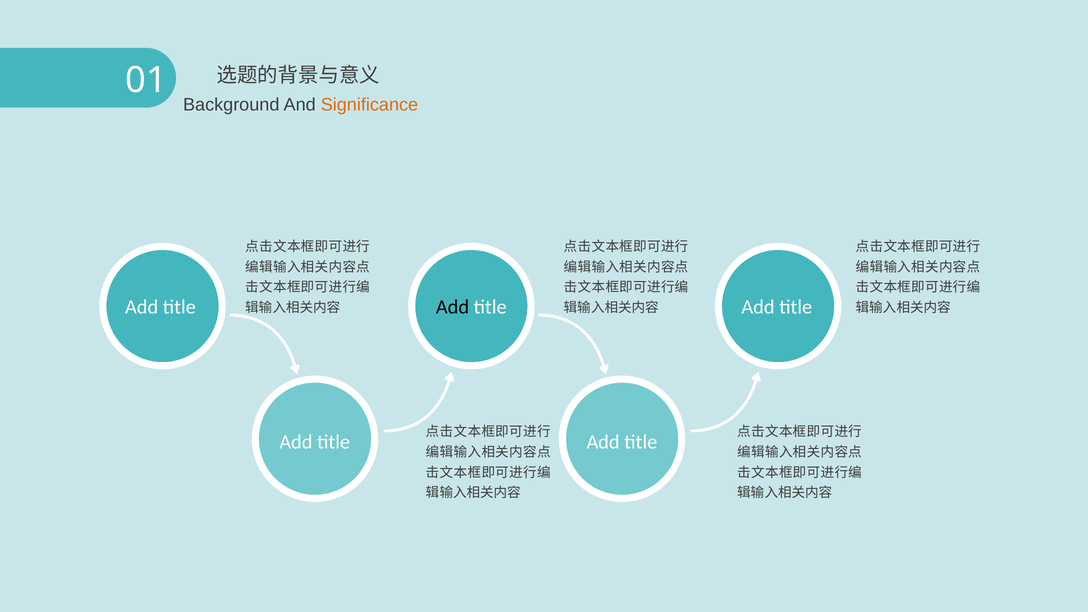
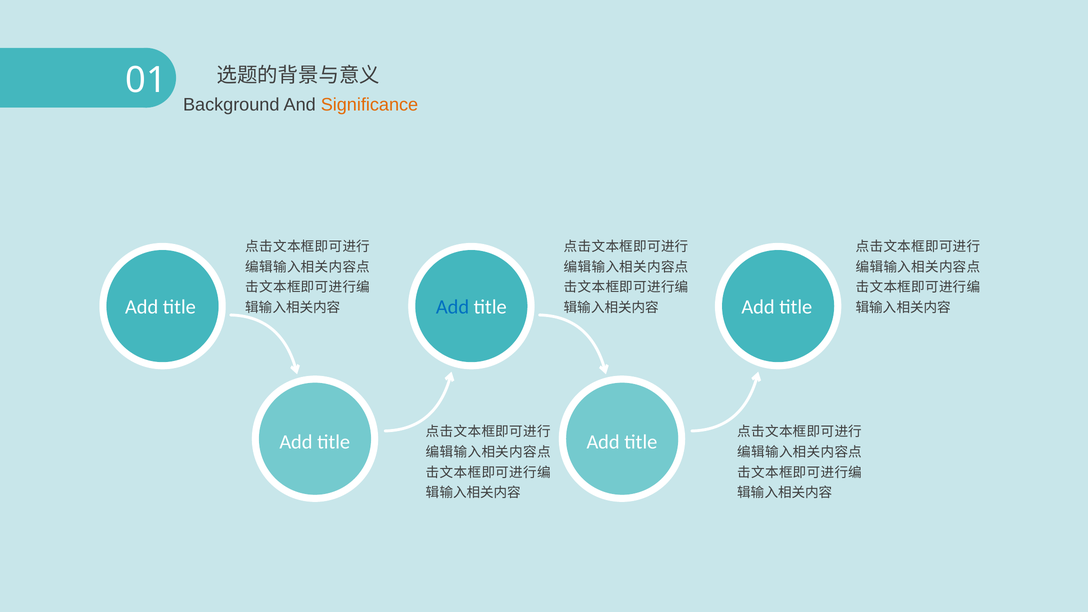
Add at (453, 307) colour: black -> blue
